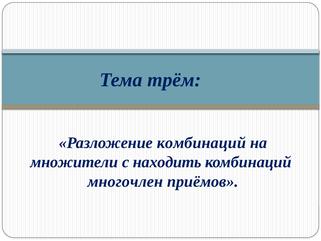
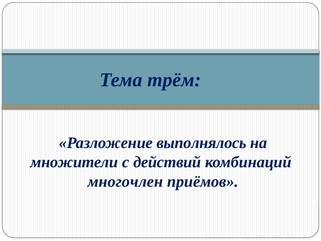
Разложение комбинаций: комбинаций -> выполнялось
находить: находить -> действий
